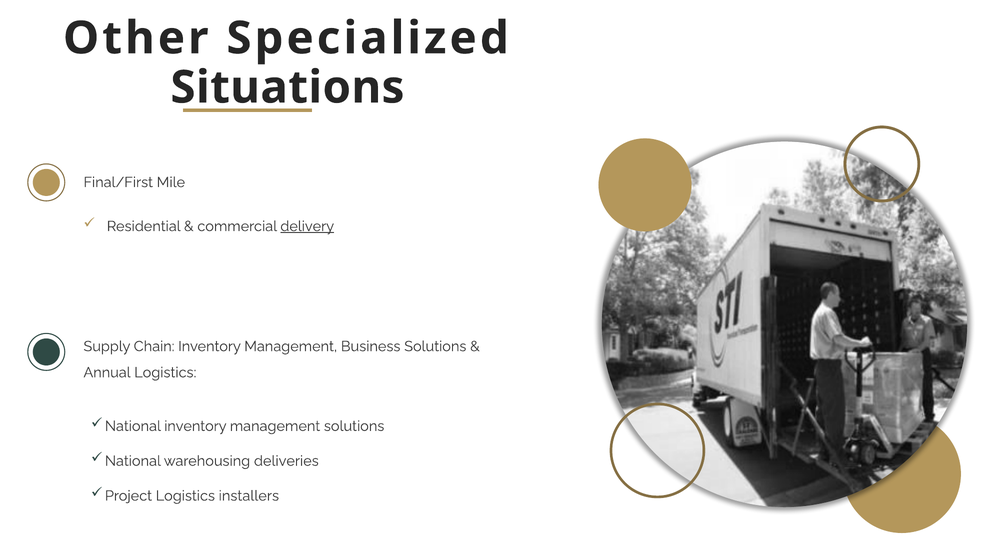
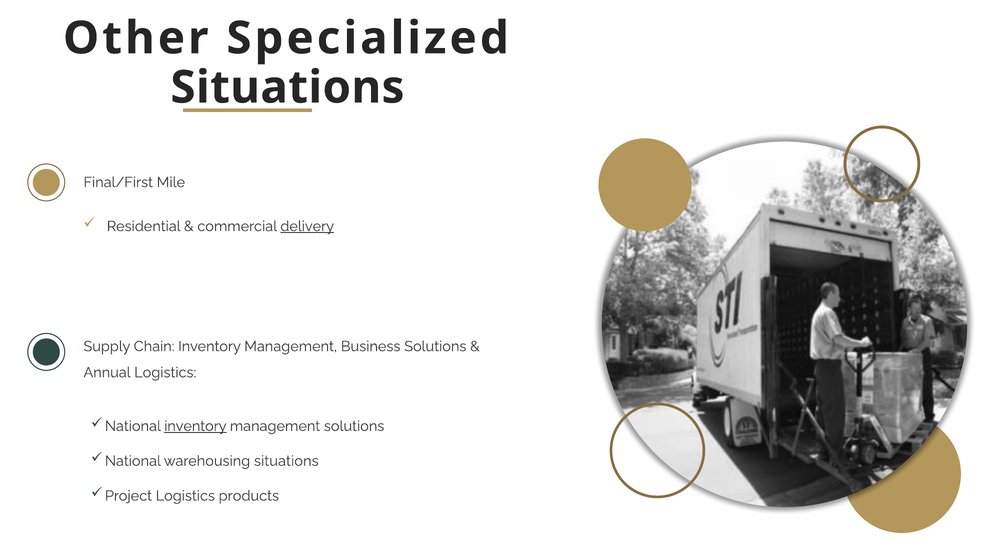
inventory at (195, 426) underline: none -> present
warehousing deliveries: deliveries -> situations
installers: installers -> products
